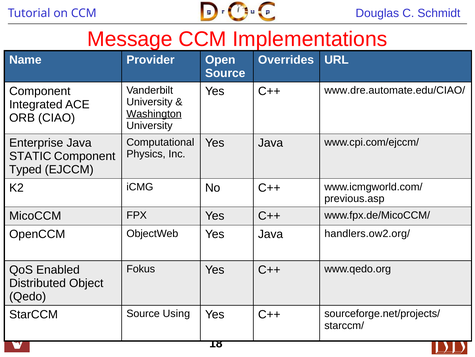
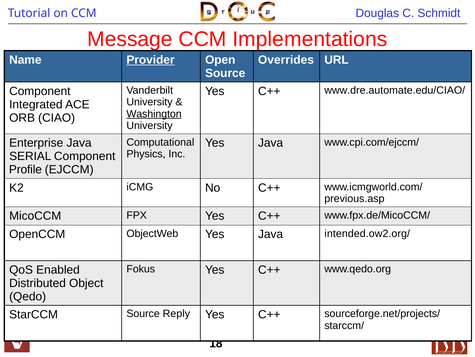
Provider underline: none -> present
STATIC: STATIC -> SERIAL
Typed: Typed -> Profile
handlers.ow2.org/: handlers.ow2.org/ -> intended.ow2.org/
Using: Using -> Reply
